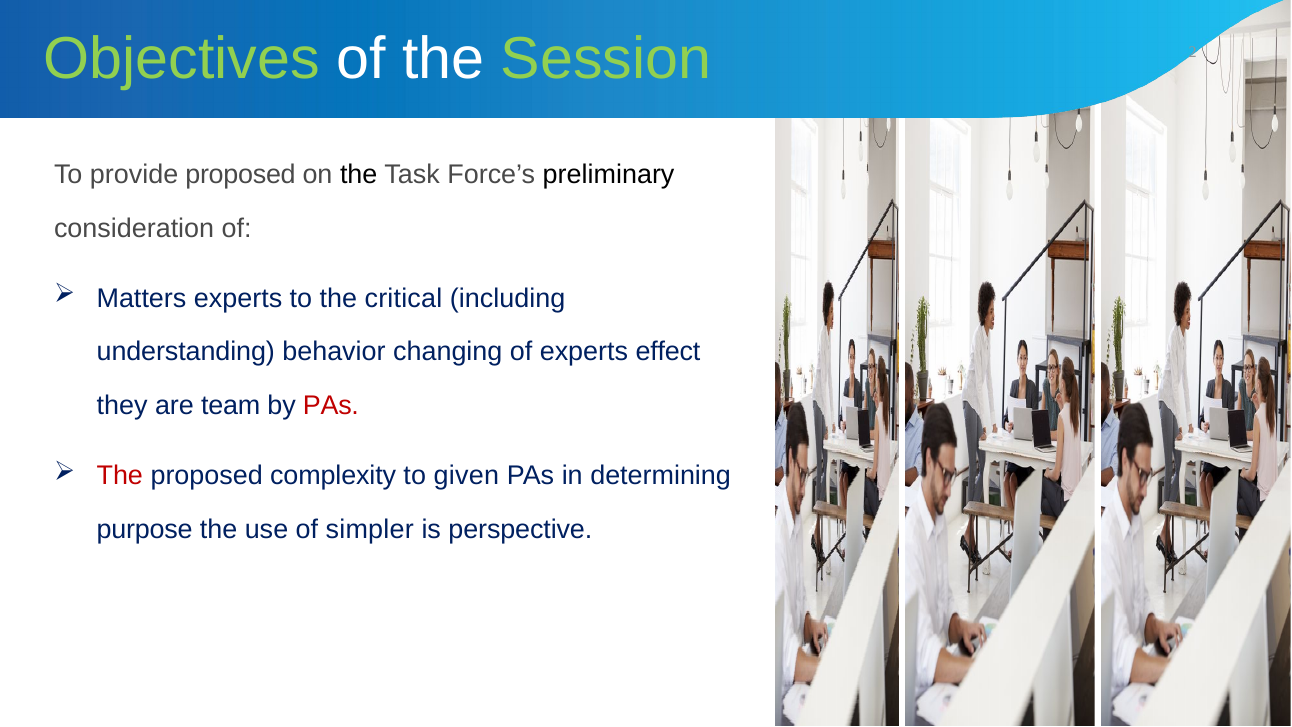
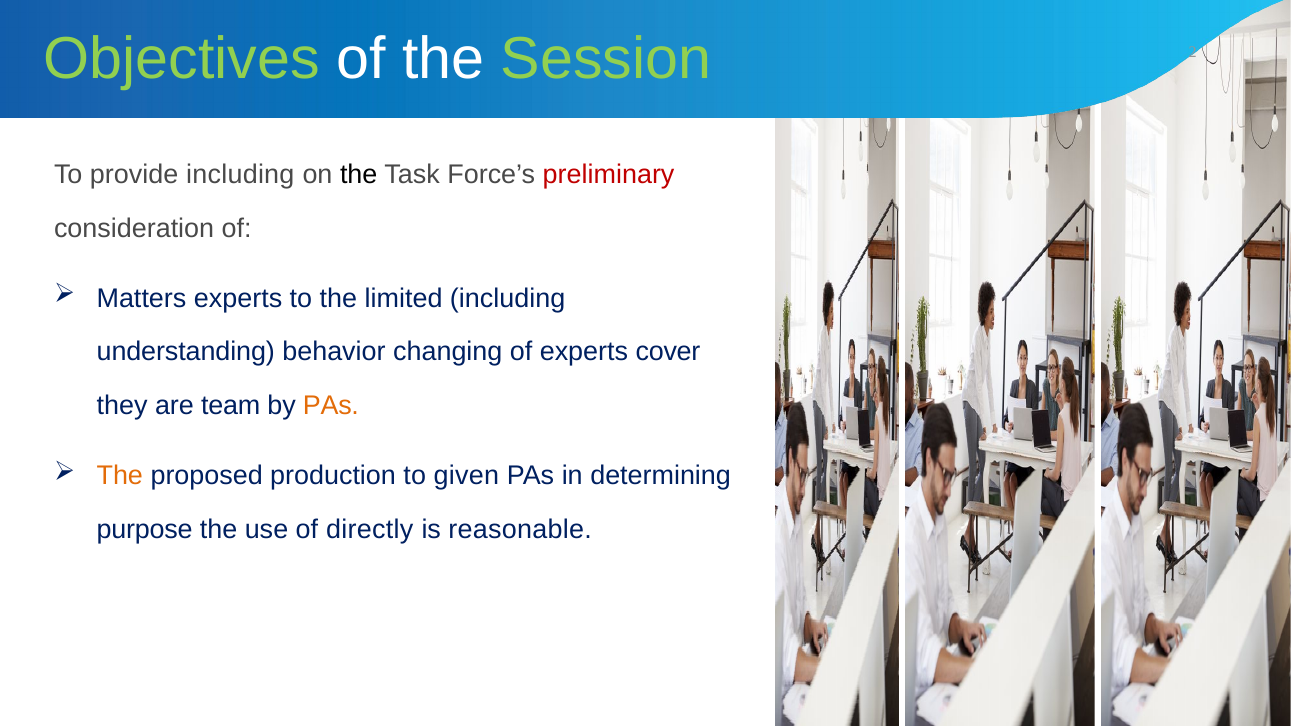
provide proposed: proposed -> including
preliminary colour: black -> red
critical: critical -> limited
effect: effect -> cover
PAs at (331, 406) colour: red -> orange
The at (120, 476) colour: red -> orange
complexity: complexity -> production
simpler: simpler -> directly
perspective: perspective -> reasonable
